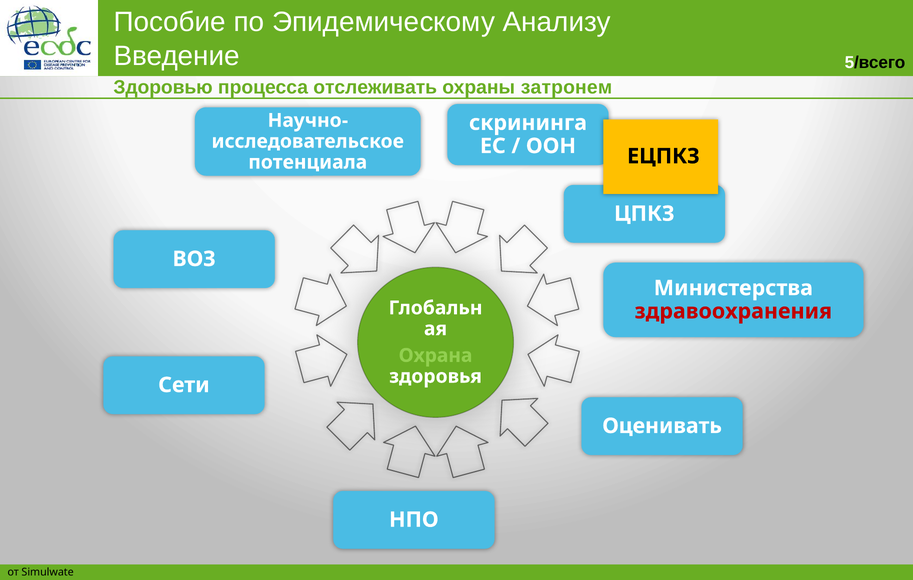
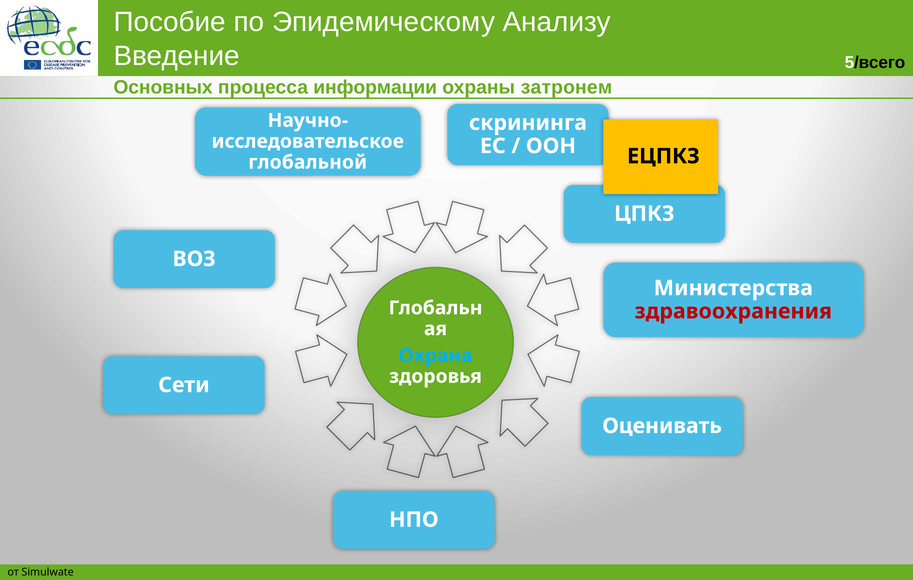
Здоровью: Здоровью -> Основных
отслеживать: отслеживать -> информации
потенциала: потенциала -> глобальной
Охрана colour: light green -> light blue
